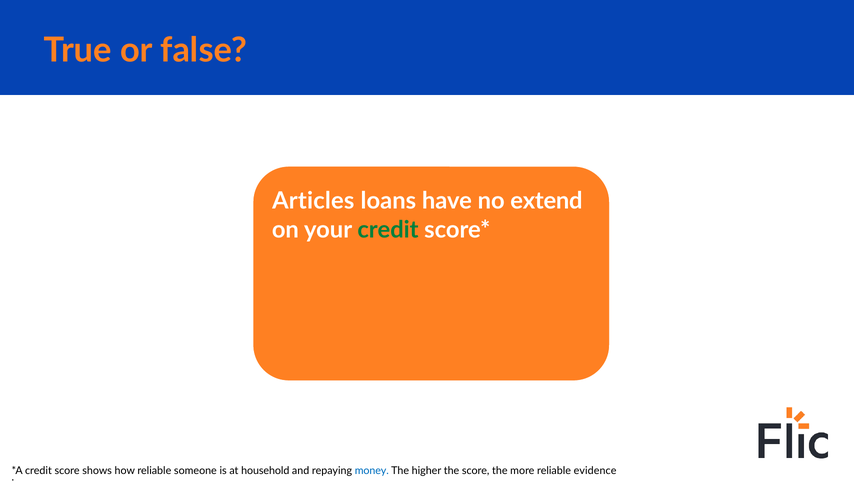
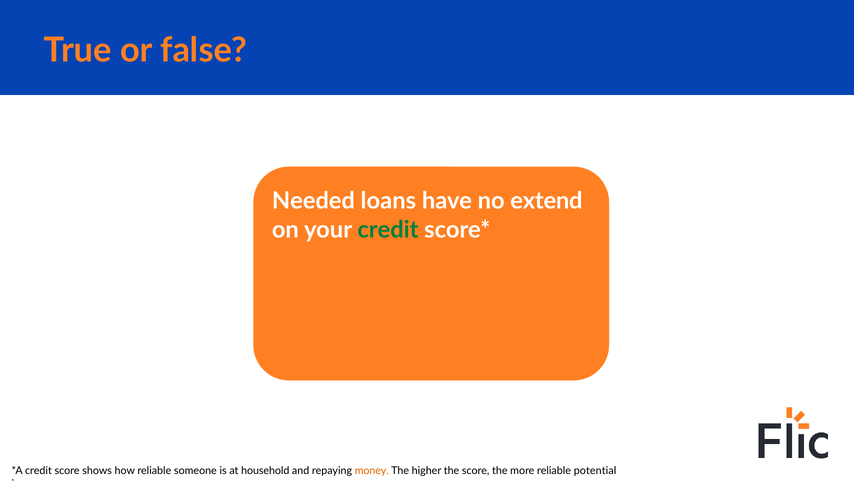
Articles: Articles -> Needed
money colour: blue -> orange
evidence: evidence -> potential
